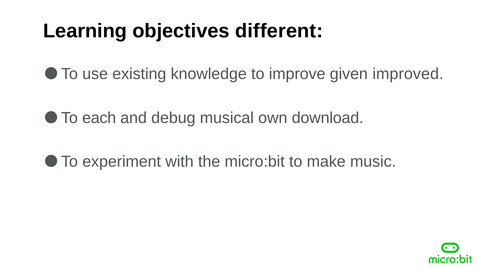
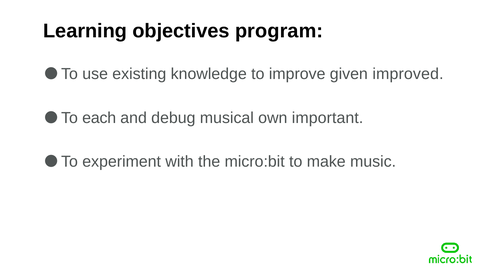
different: different -> program
download: download -> important
